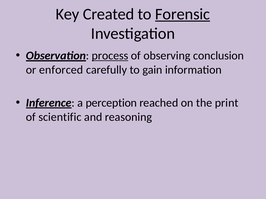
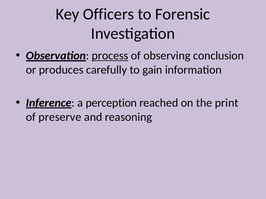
Created: Created -> Officers
Forensic underline: present -> none
enforced: enforced -> produces
scientific: scientific -> preserve
